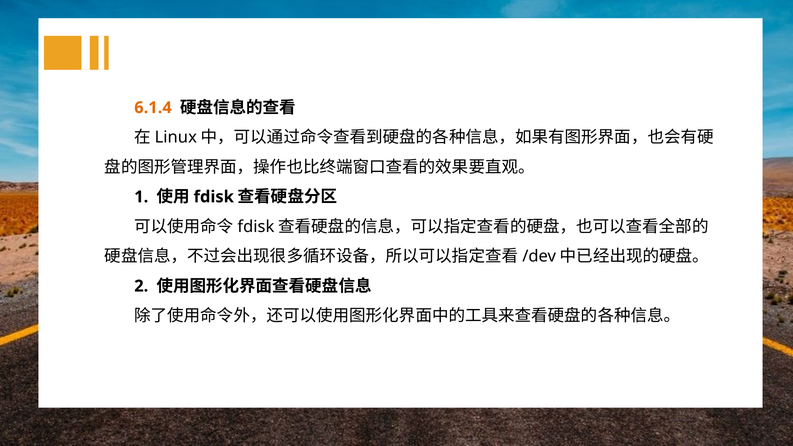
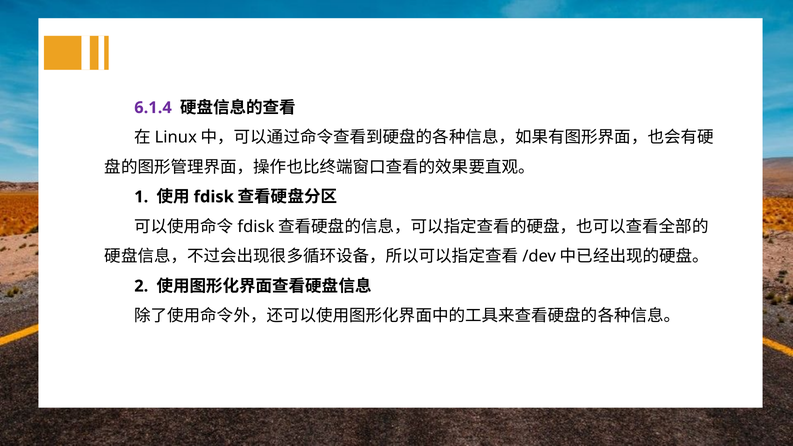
6.1.4 colour: orange -> purple
